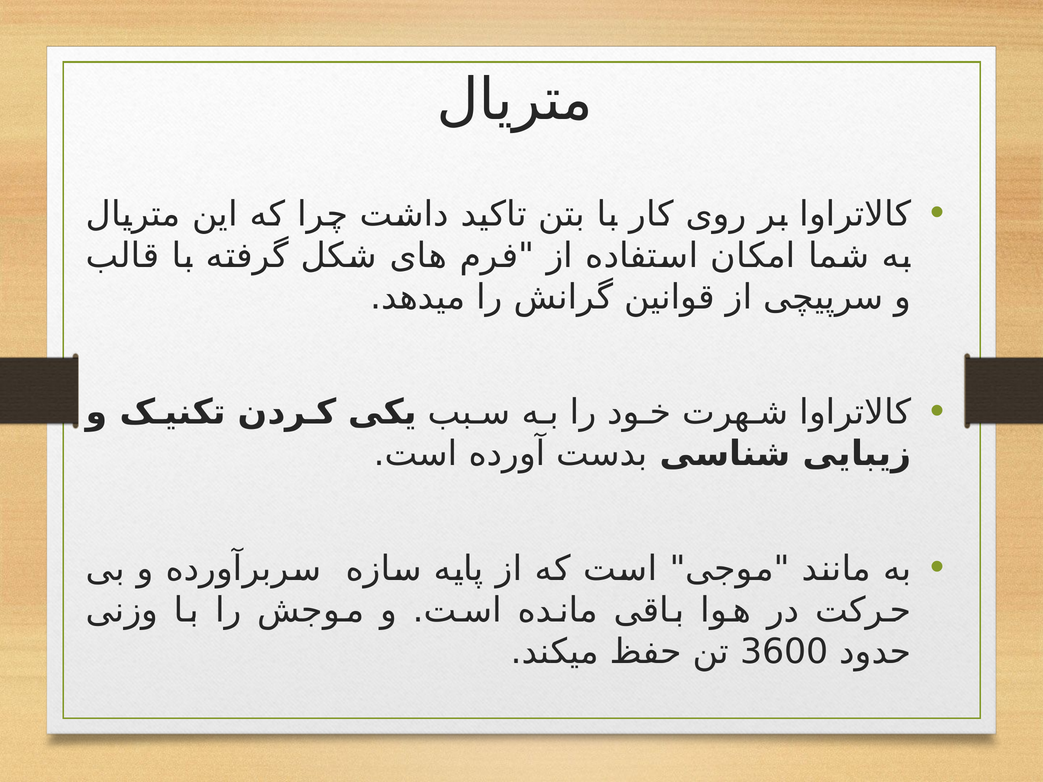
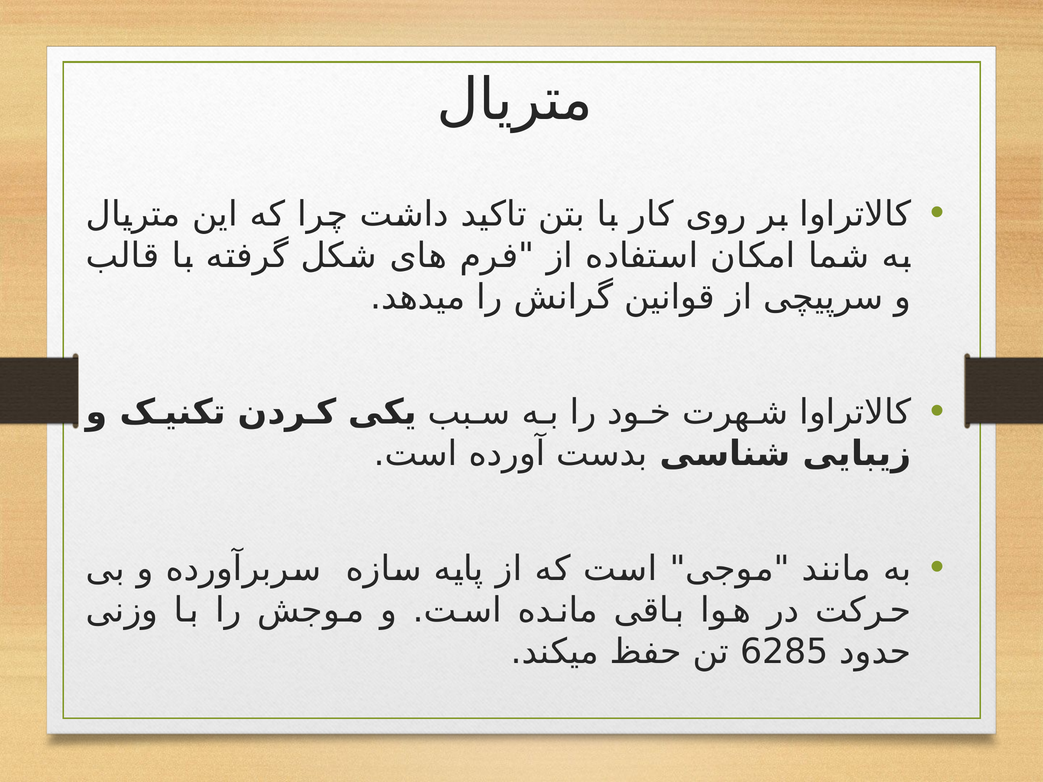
3600: 3600 -> 6285
